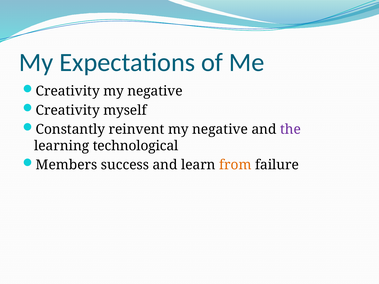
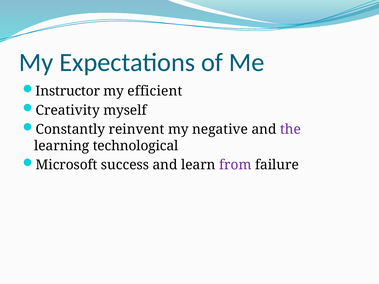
Creativity at (68, 91): Creativity -> Instructor
negative at (155, 91): negative -> efficient
Members: Members -> Microsoft
from colour: orange -> purple
